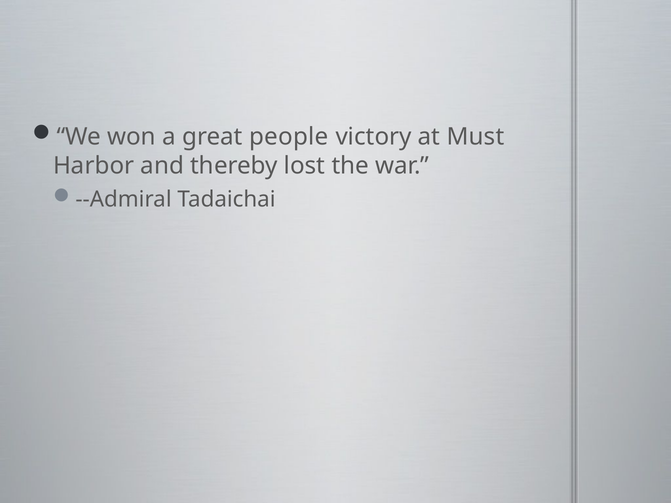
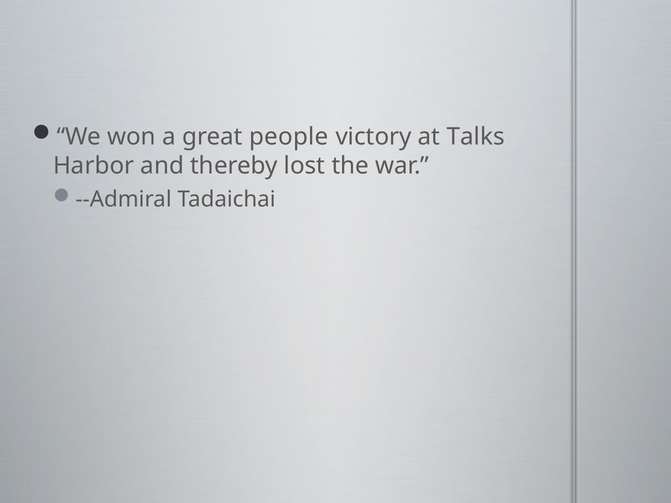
Must: Must -> Talks
